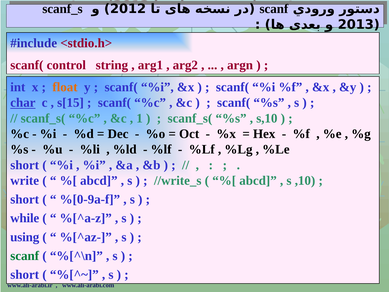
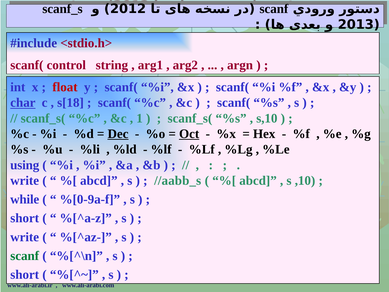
float colour: orange -> red
s[15: s[15 -> s[18
Dec underline: none -> present
Oct underline: none -> present
short at (25, 165): short -> using
//write_s: //write_s -> //aabb_s
short at (25, 199): short -> while
while at (25, 218): while -> short
using at (25, 237): using -> write
